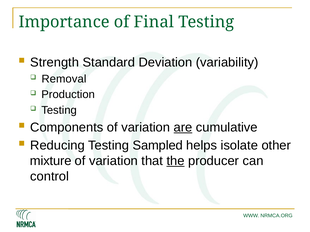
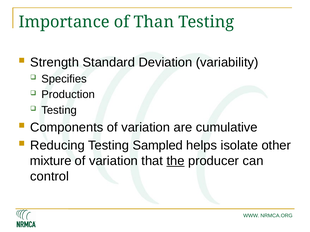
Final: Final -> Than
Removal: Removal -> Specifies
are underline: present -> none
